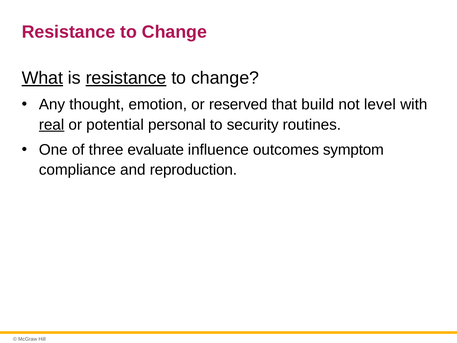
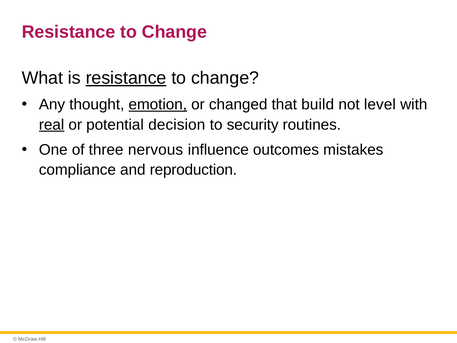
What underline: present -> none
emotion underline: none -> present
reserved: reserved -> changed
personal: personal -> decision
evaluate: evaluate -> nervous
symptom: symptom -> mistakes
